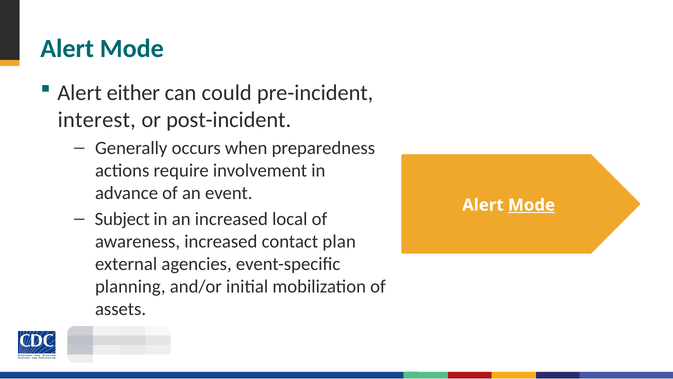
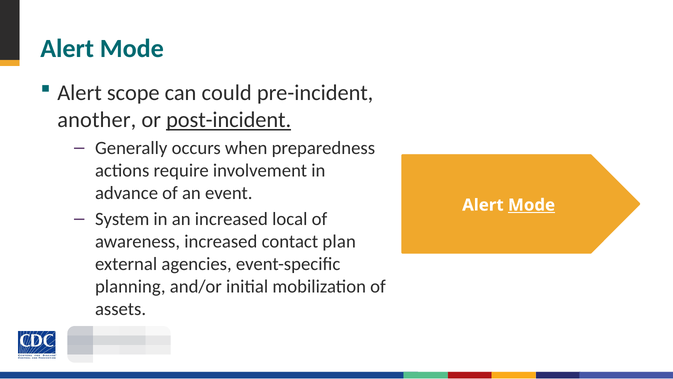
either: either -> scope
interest: interest -> another
post-incident underline: none -> present
Subject: Subject -> System
